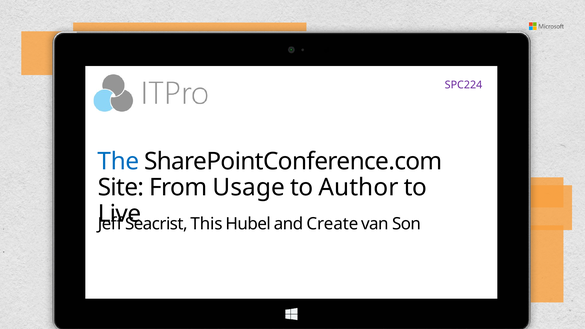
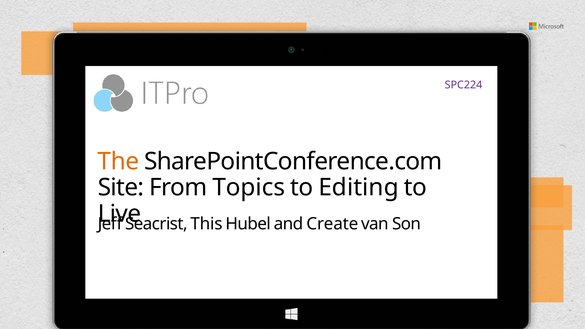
The colour: blue -> orange
Usage: Usage -> Topics
Author: Author -> Editing
